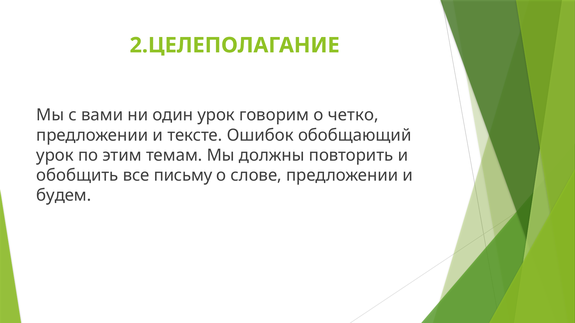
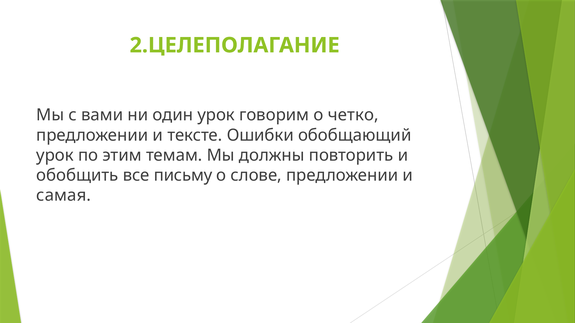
Ошибок: Ошибок -> Ошибки
будем: будем -> самая
